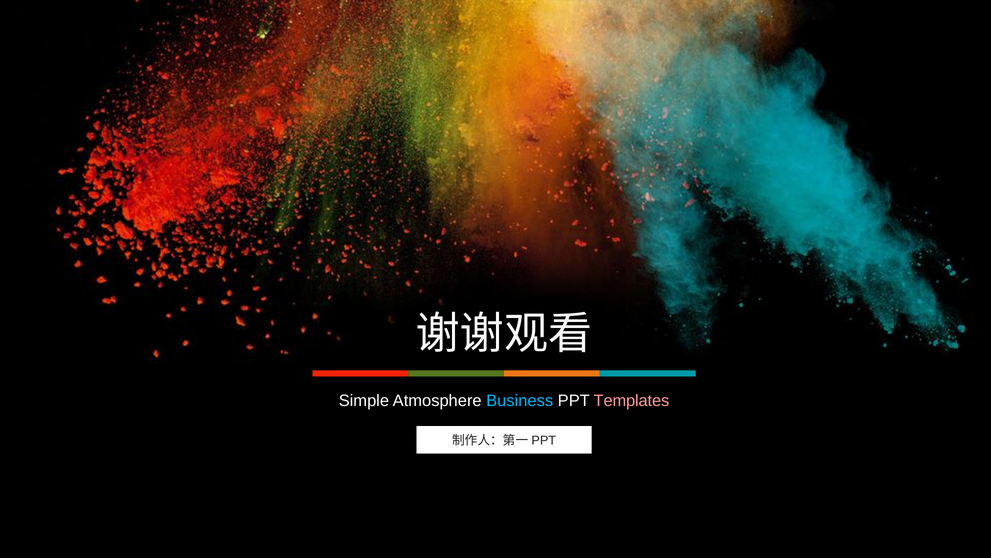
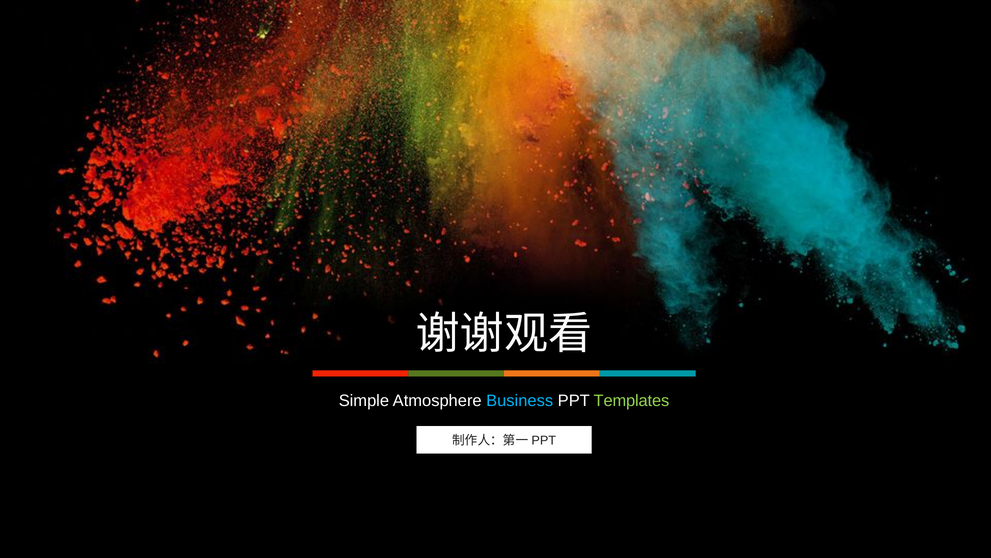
Templates colour: pink -> light green
